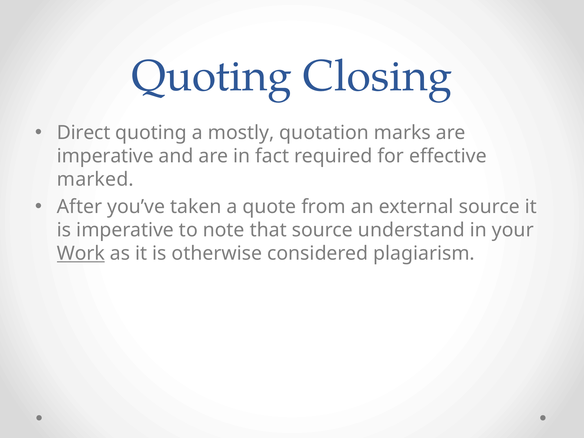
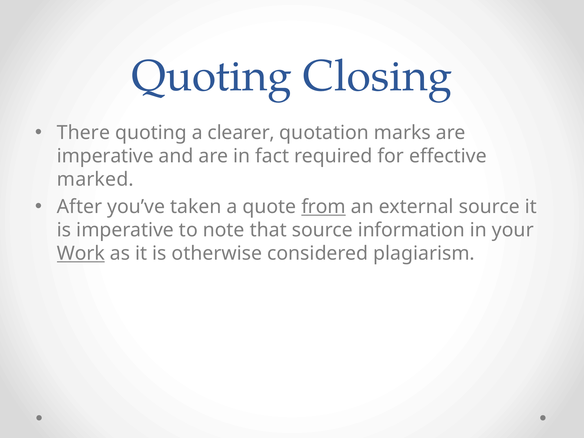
Direct: Direct -> There
mostly: mostly -> clearer
from underline: none -> present
understand: understand -> information
